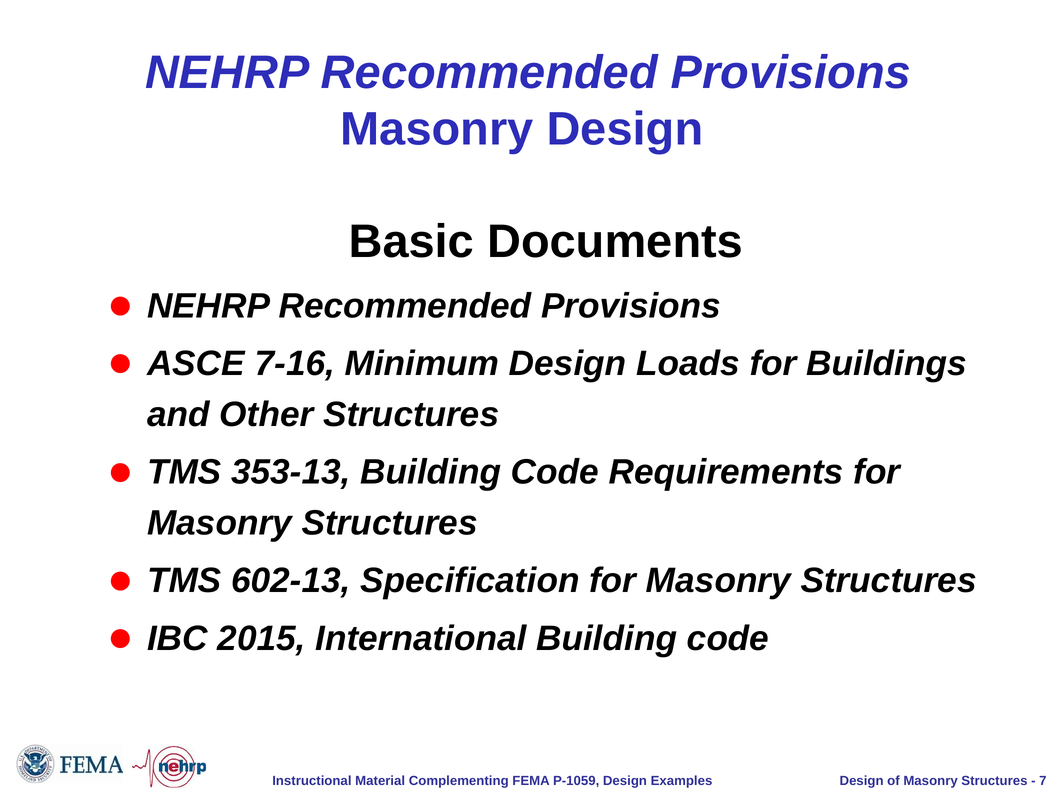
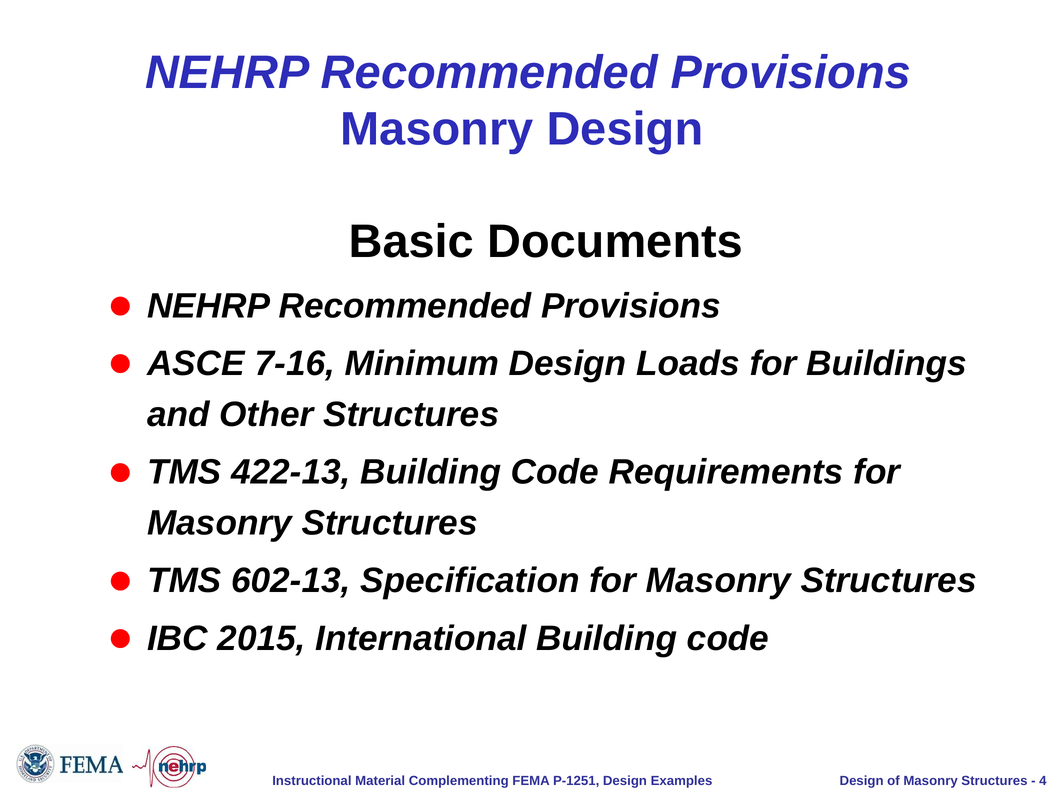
353-13: 353-13 -> 422-13
P-1059: P-1059 -> P-1251
7: 7 -> 4
